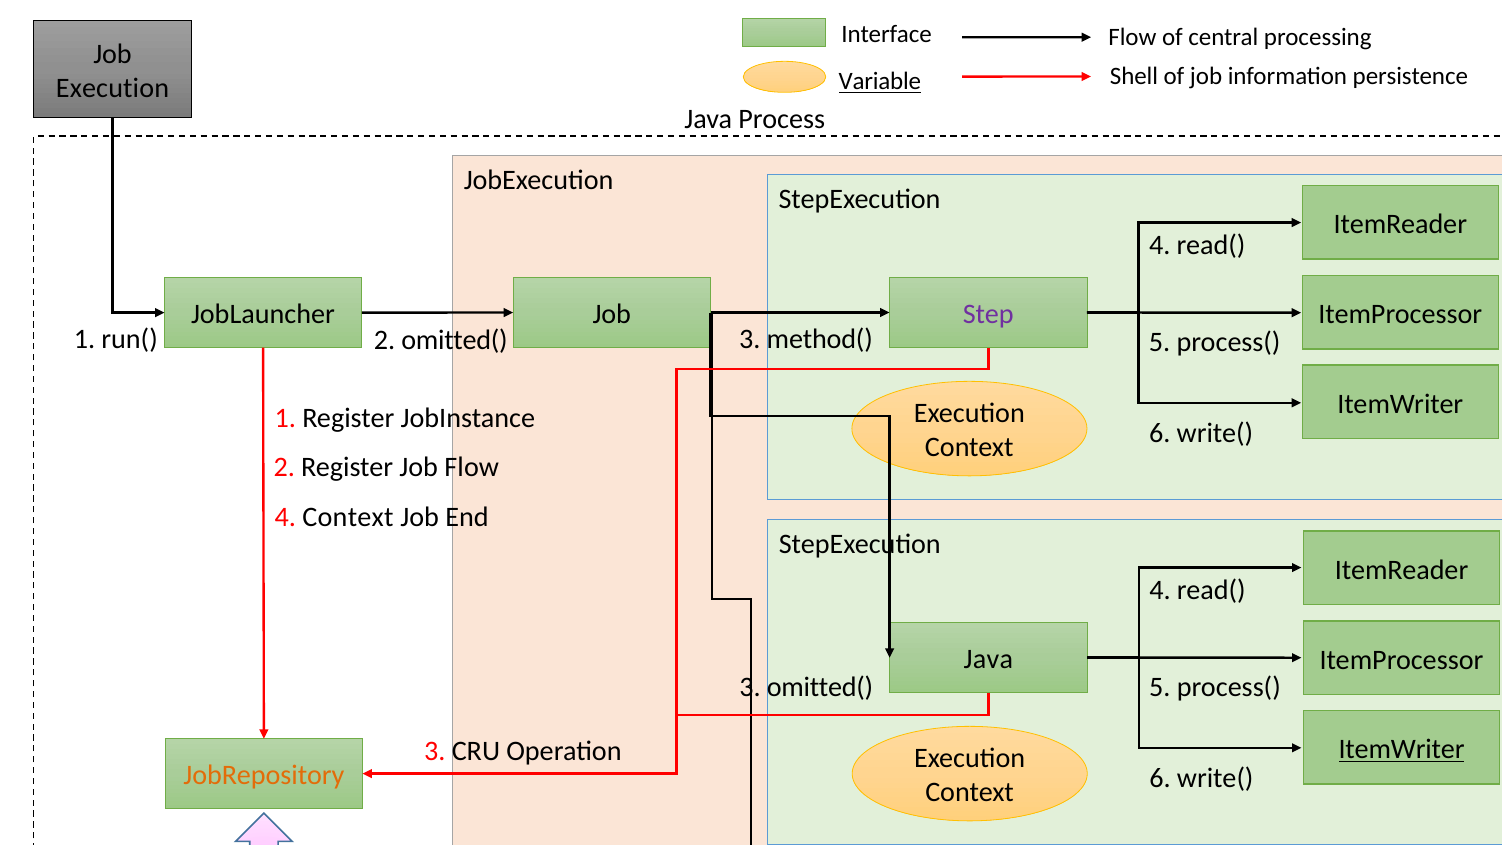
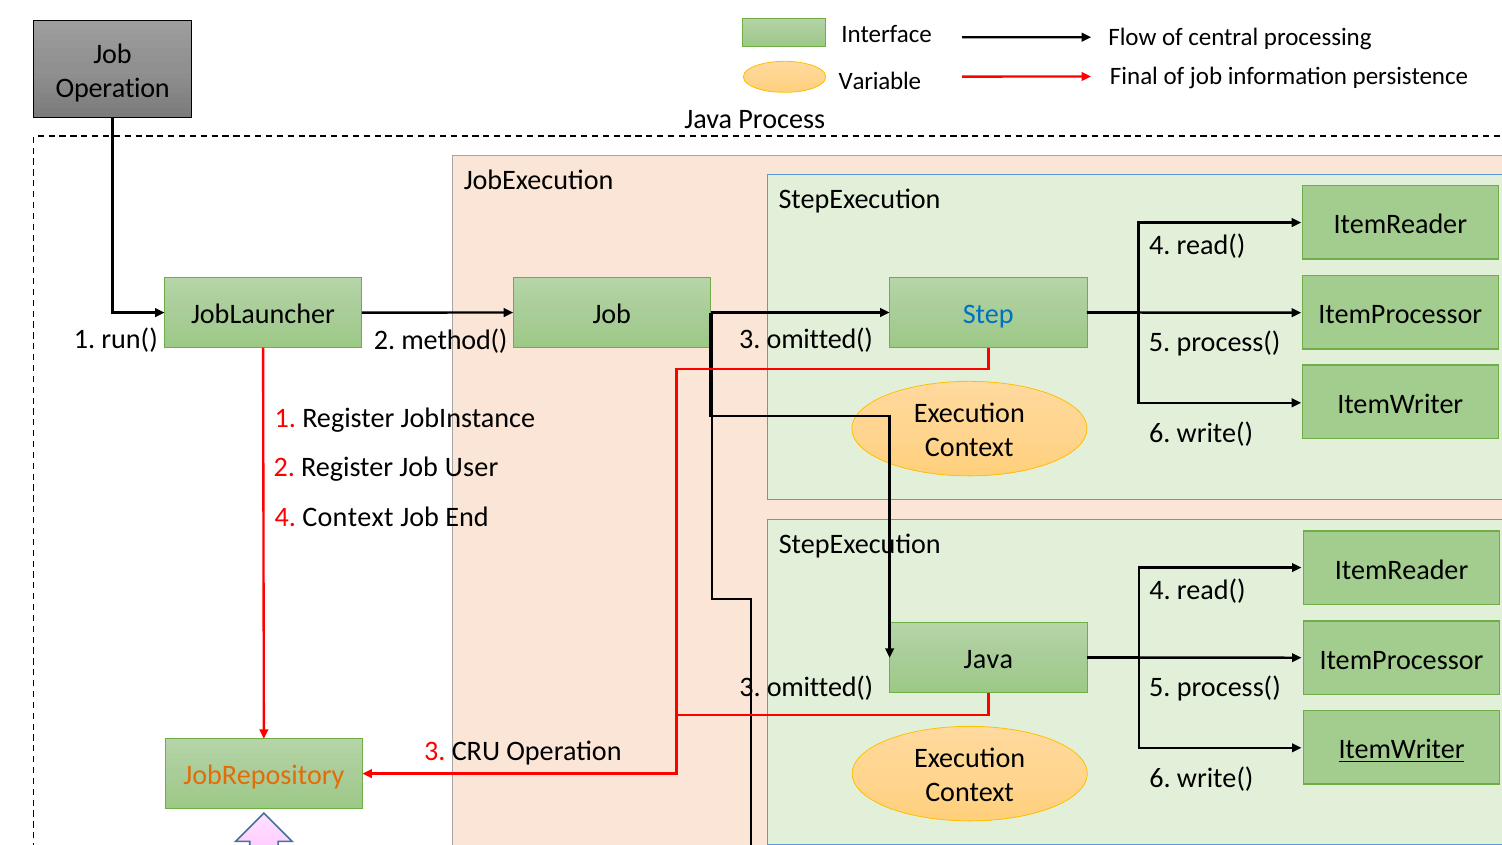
Shell: Shell -> Final
Variable underline: present -> none
Execution at (112, 88): Execution -> Operation
Step colour: purple -> blue
2 omitted(: omitted( -> method(
method( at (820, 339): method( -> omitted(
Job Flow: Flow -> User
